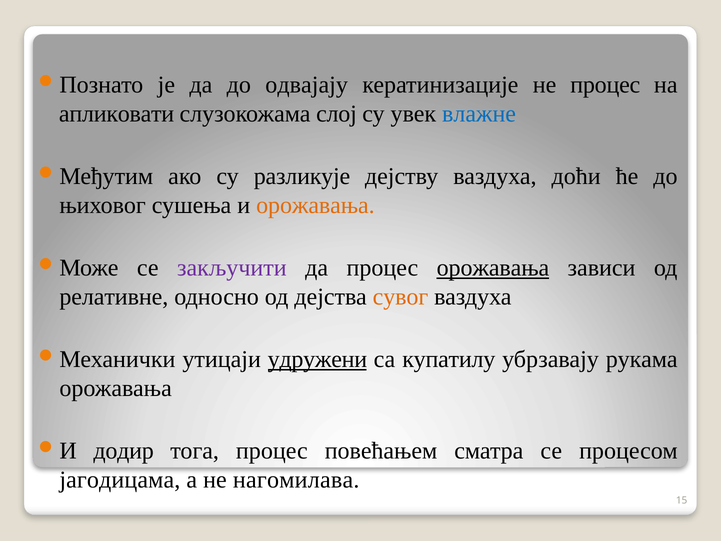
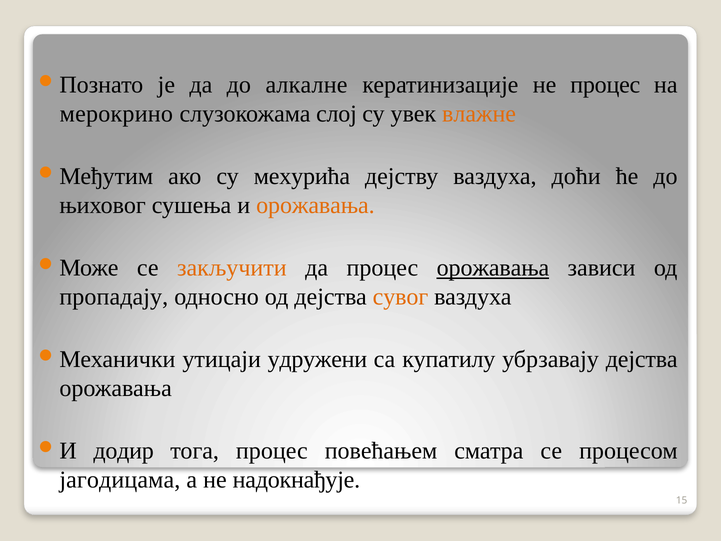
одвајају: одвајају -> алкалне
апликовати: апликовати -> мерокрино
влажне colour: blue -> orange
разликује: разликује -> мехурића
закључити colour: purple -> orange
релативне: релативне -> пропадају
удружени underline: present -> none
убрзавају рукама: рукама -> дејства
нагомилава: нагомилава -> надокнађује
